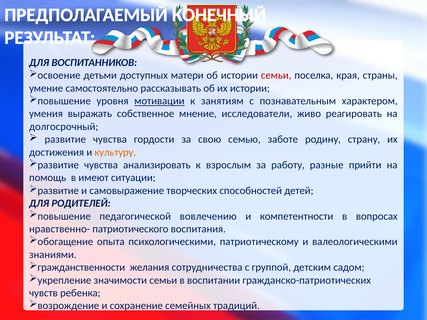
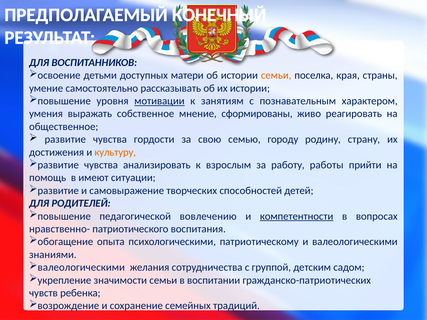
семьи at (276, 75) colour: red -> orange
исследователи: исследователи -> сформированы
долгосрочный: долгосрочный -> общественное
заботе: заботе -> городу
разные: разные -> работы
компетентности underline: none -> present
гражданственности at (81, 268): гражданственности -> валеологическими
